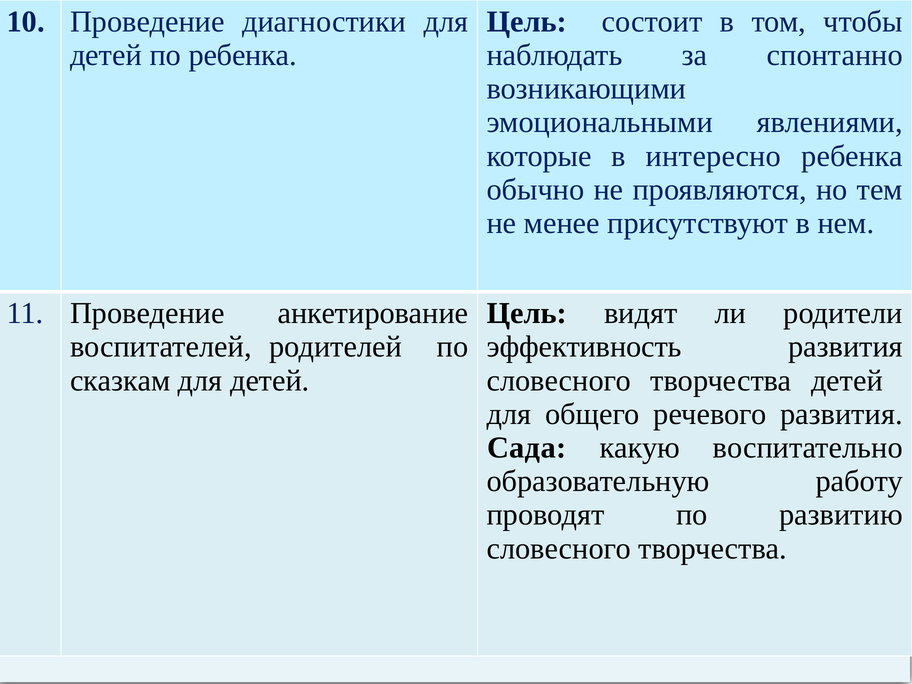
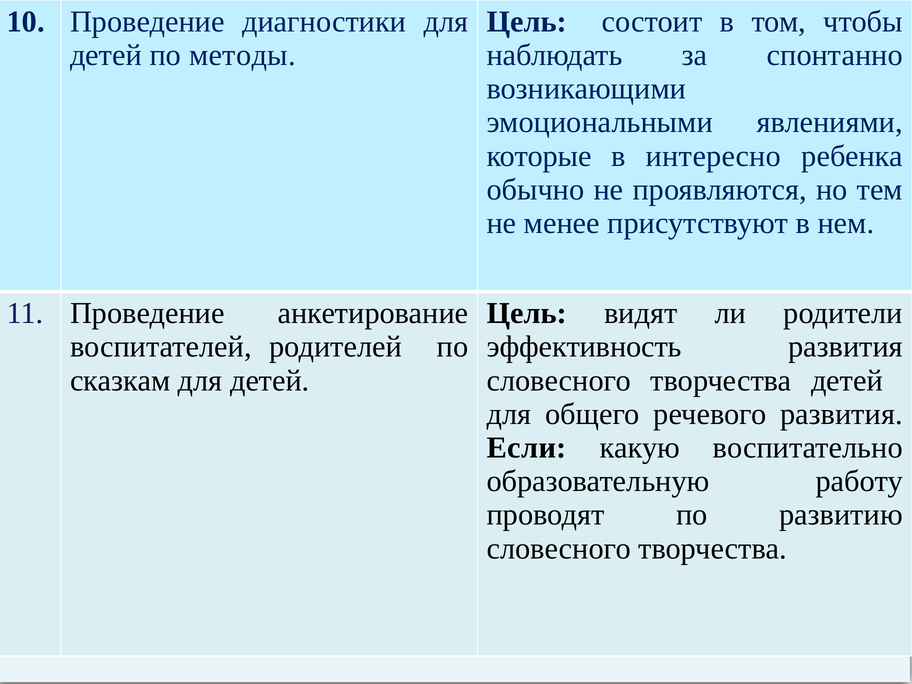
по ребенка: ребенка -> методы
Сада: Сада -> Если
